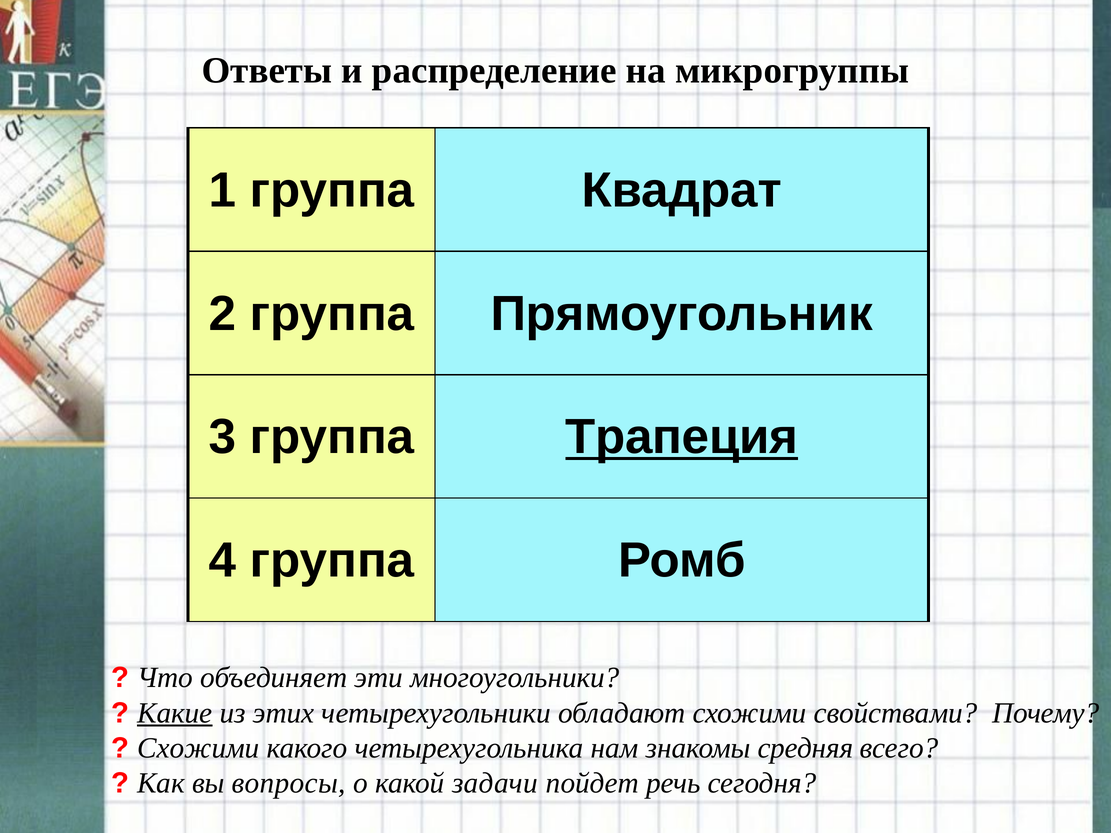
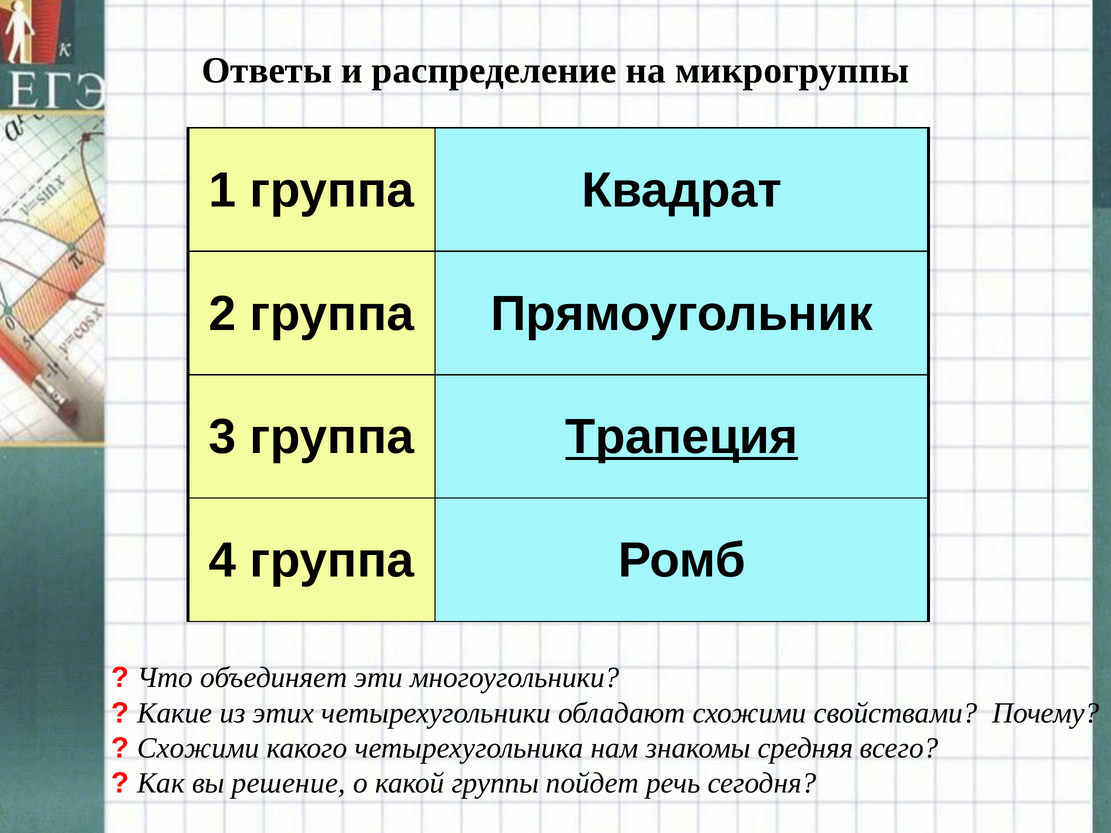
Какие underline: present -> none
вопросы: вопросы -> решение
задачи: задачи -> группы
